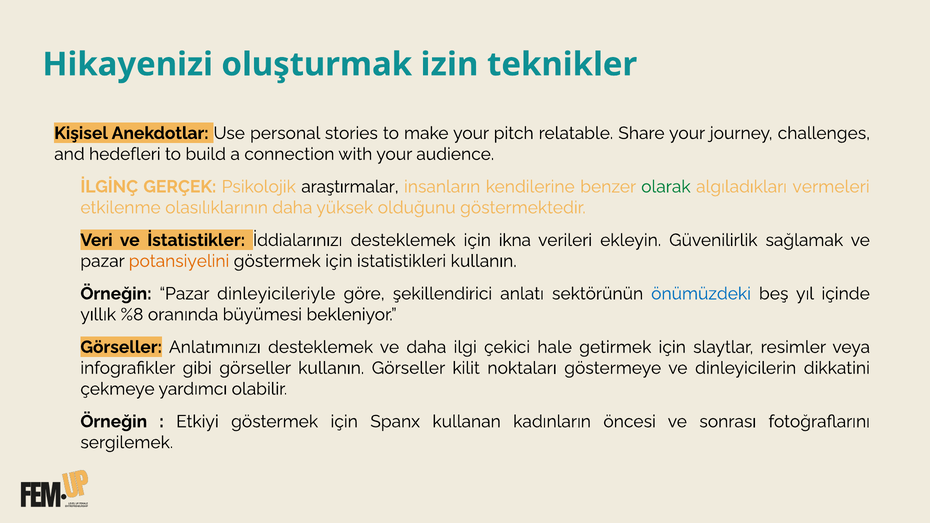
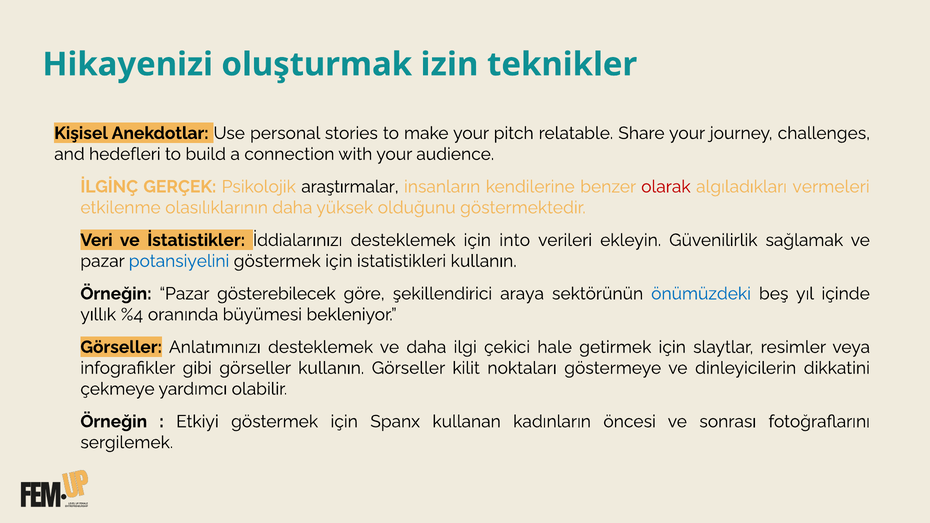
olarak colour: green -> red
ikna: ikna -> into
potansiyelini colour: orange -> blue
dinleyicileriyle: dinleyicileriyle -> gösterebilecek
anlatı: anlatı -> araya
%8: %8 -> %4
